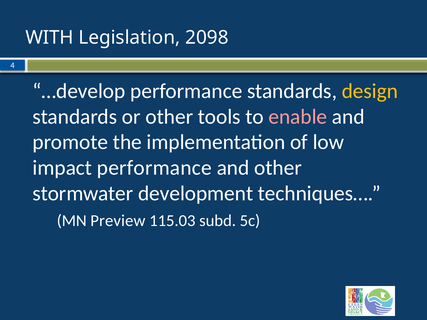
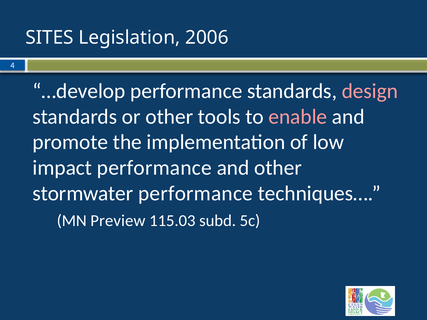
WITH: WITH -> SITES
2098: 2098 -> 2006
design colour: yellow -> pink
stormwater development: development -> performance
